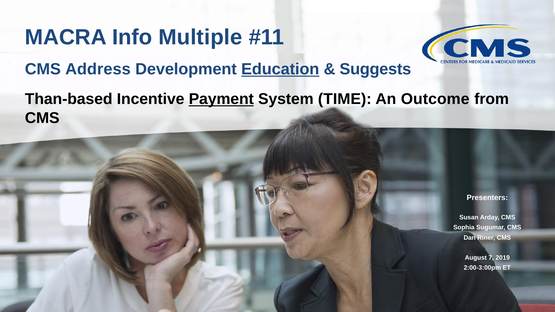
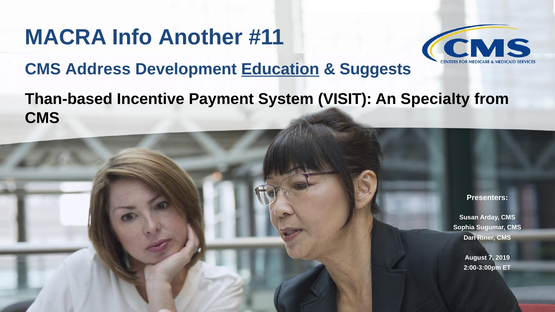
Multiple: Multiple -> Another
Payment underline: present -> none
TIME: TIME -> VISIT
Outcome: Outcome -> Specialty
